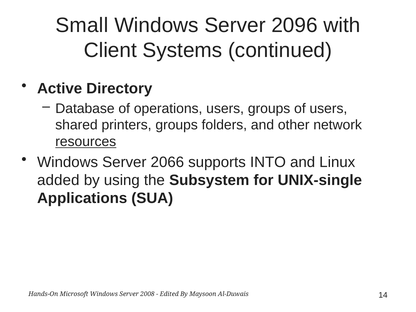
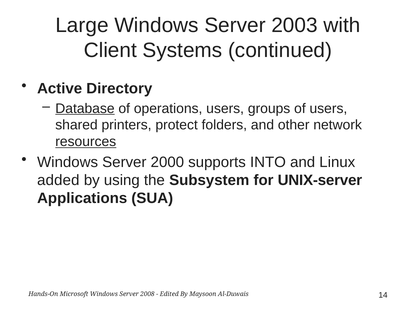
Small: Small -> Large
2096: 2096 -> 2003
Database underline: none -> present
printers groups: groups -> protect
2066: 2066 -> 2000
UNIX-single: UNIX-single -> UNIX-server
